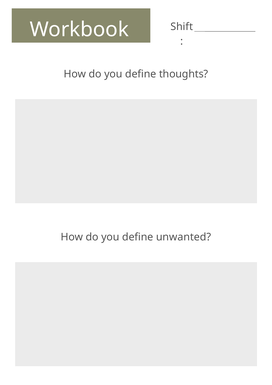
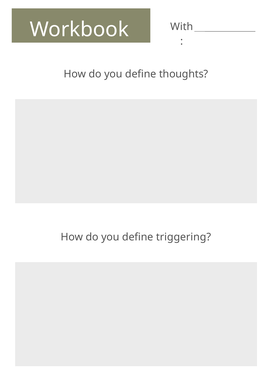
Shift: Shift -> With
unwanted: unwanted -> triggering
